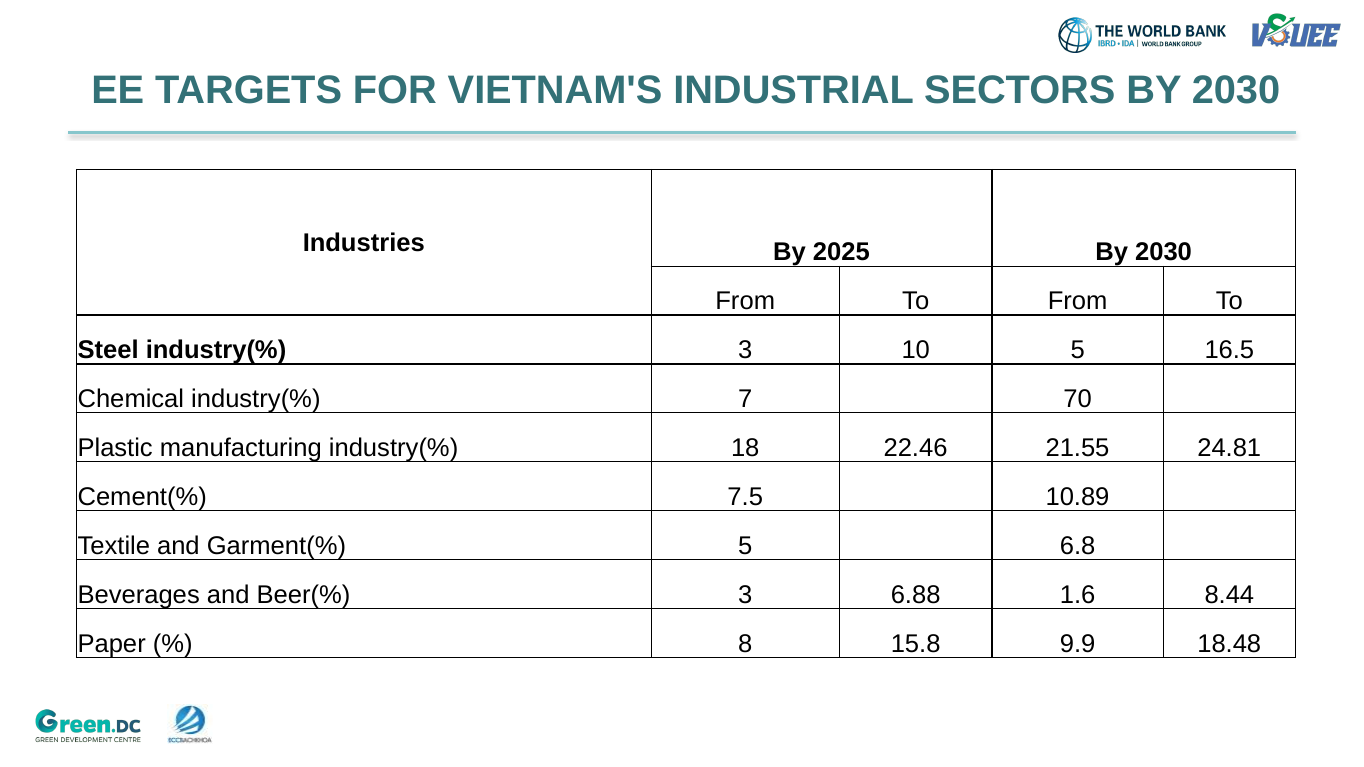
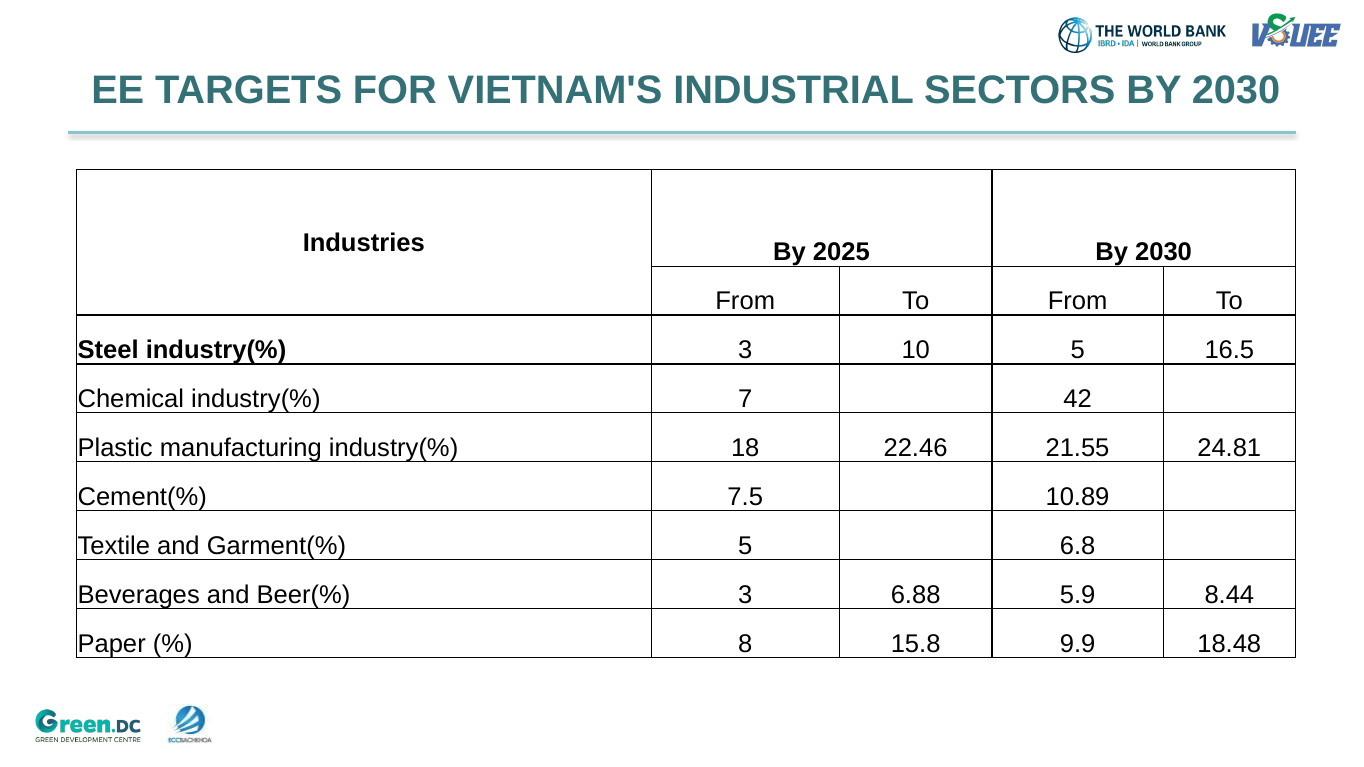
70: 70 -> 42
1.6: 1.6 -> 5.9
